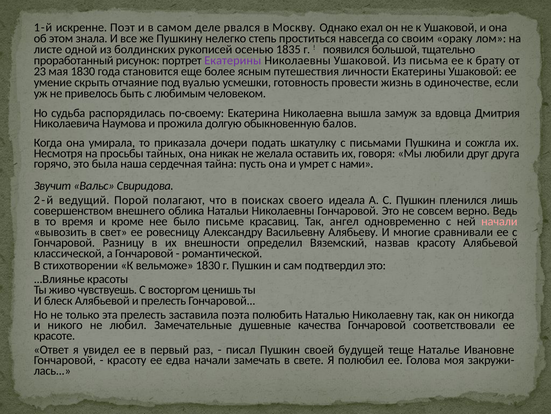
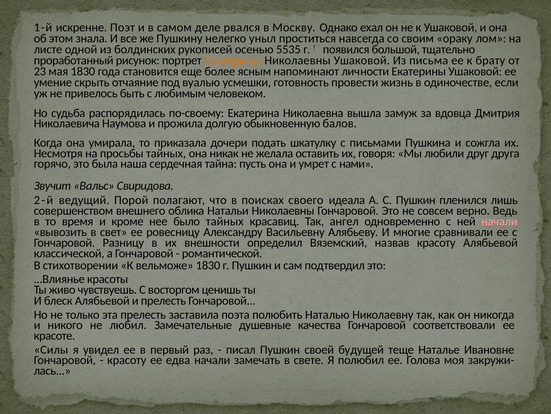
степь: степь -> уныл
1835: 1835 -> 5535
Екатерины at (233, 60) colour: purple -> orange
путешествия: путешествия -> напоминают
было письме: письме -> тайных
Ответ: Ответ -> Силы
